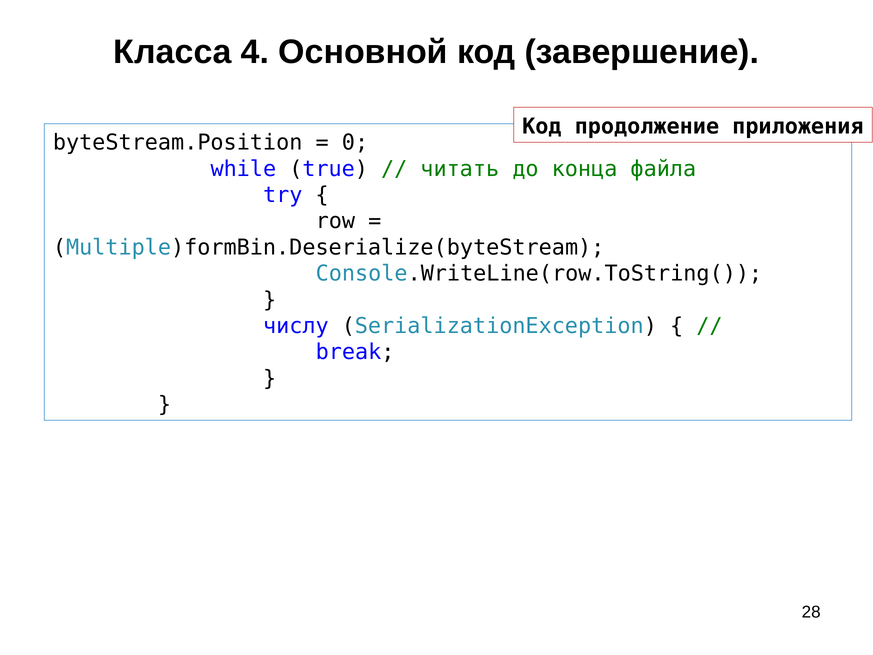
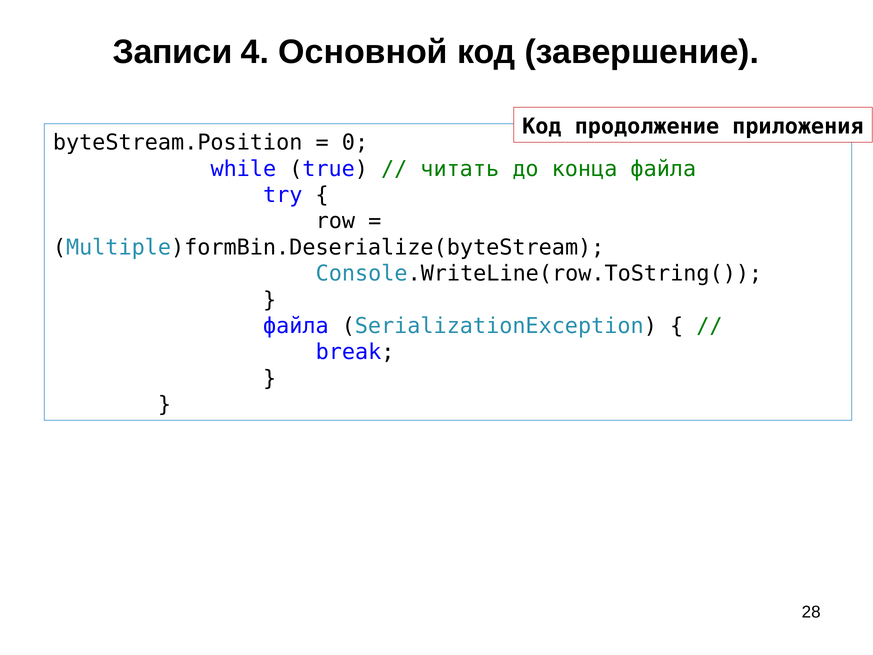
Класса: Класса -> Записи
числу at (296, 326): числу -> файла
